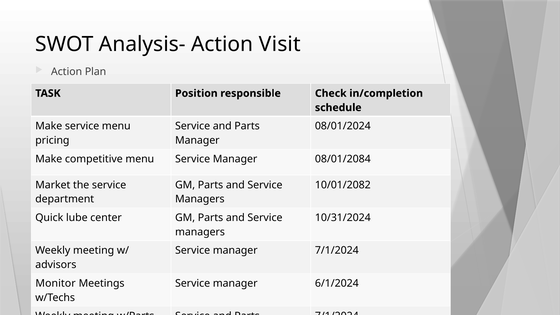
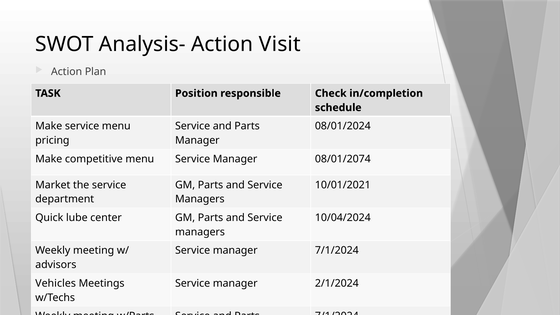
08/01/2084: 08/01/2084 -> 08/01/2074
10/01/2082: 10/01/2082 -> 10/01/2021
10/31/2024: 10/31/2024 -> 10/04/2024
Monitor: Monitor -> Vehicles
6/1/2024: 6/1/2024 -> 2/1/2024
